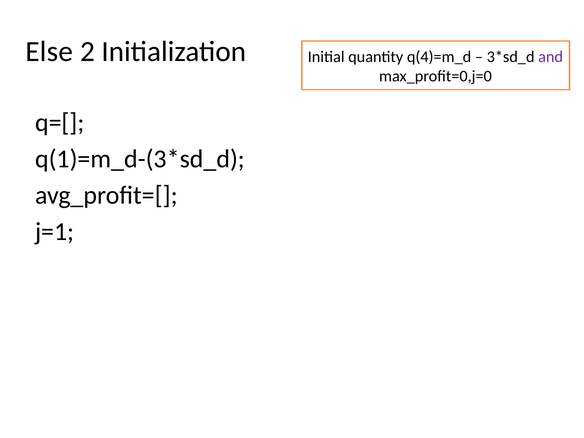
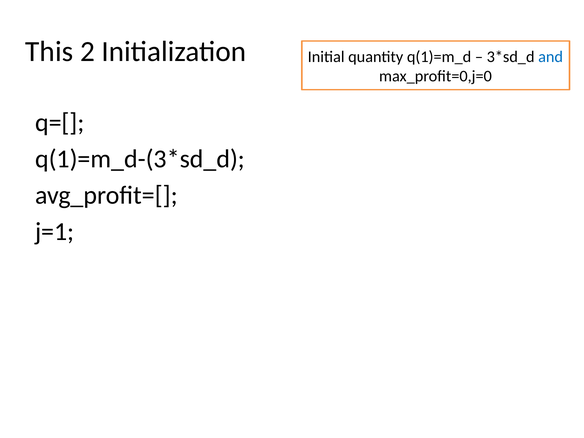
Else: Else -> This
q(4)=m_d: q(4)=m_d -> q(1)=m_d
and colour: purple -> blue
